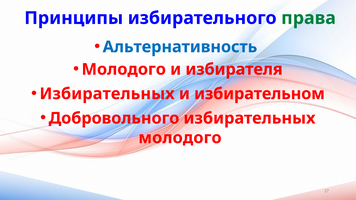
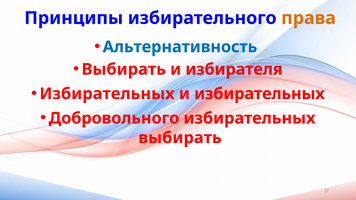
права colour: green -> orange
Молодого at (124, 69): Молодого -> Выбирать
и избирательном: избирательном -> избирательных
молодого at (180, 138): молодого -> выбирать
